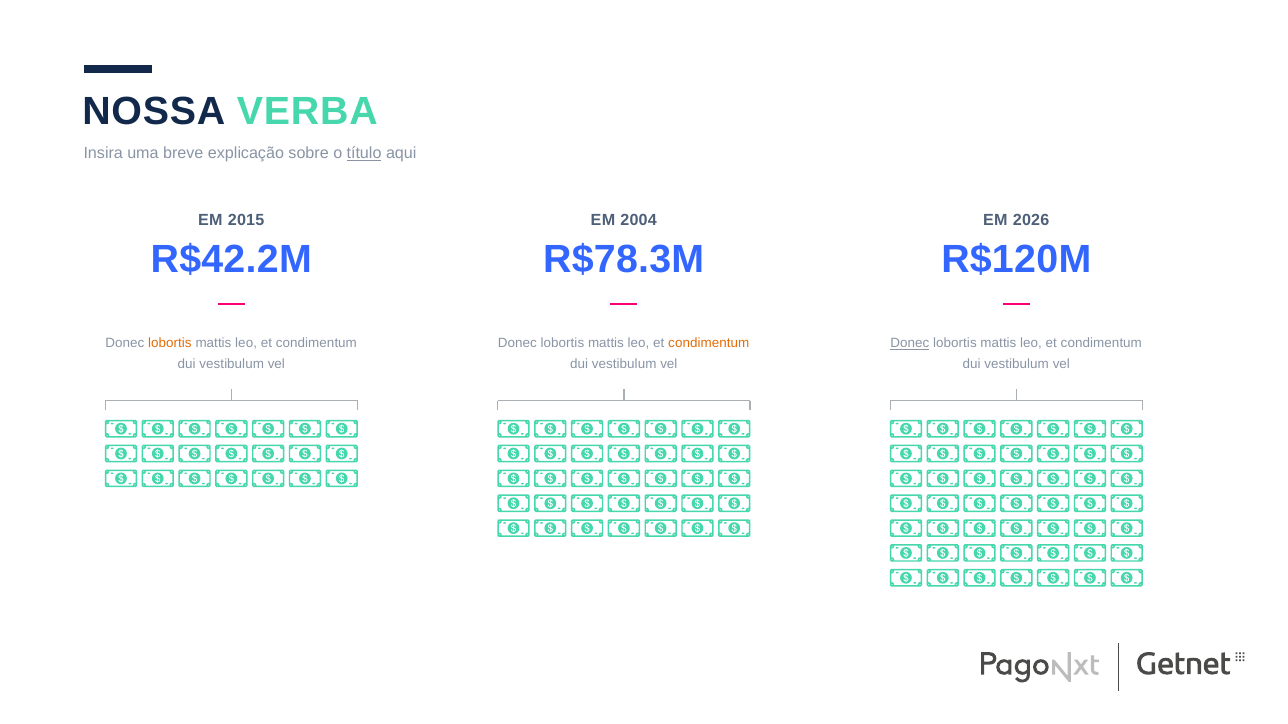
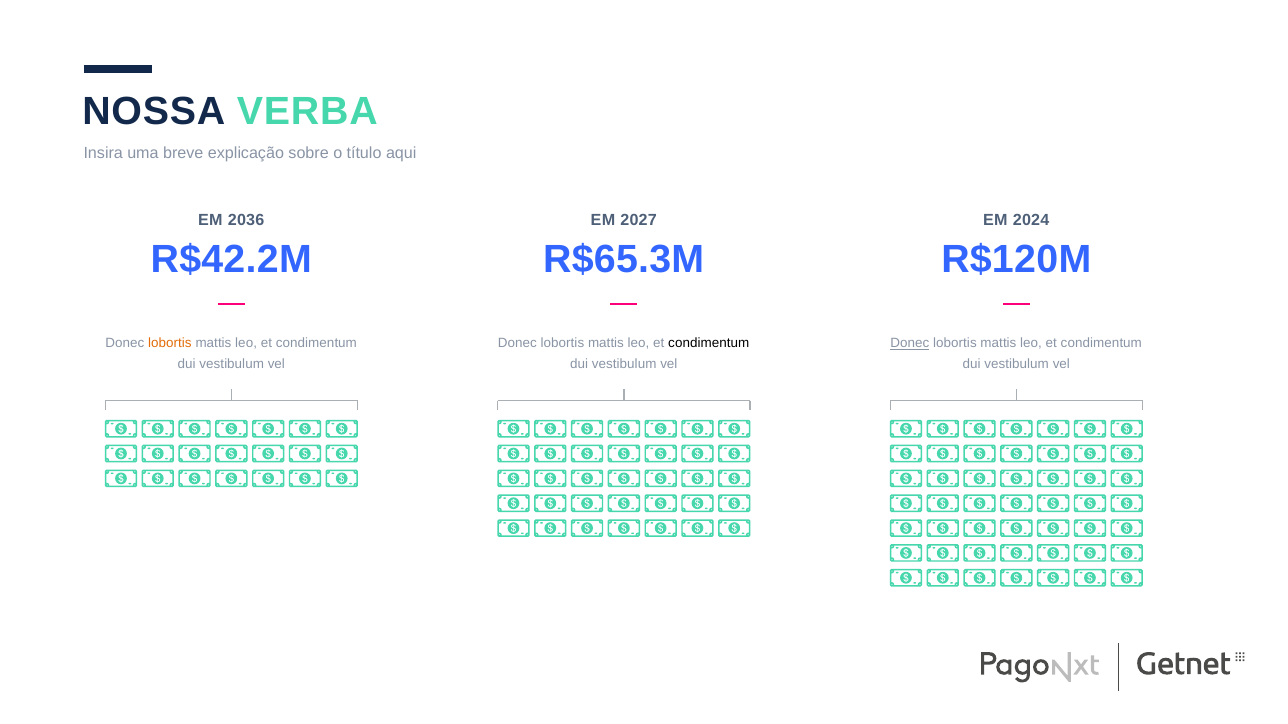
título underline: present -> none
2015: 2015 -> 2036
2004: 2004 -> 2027
2026: 2026 -> 2024
R$78.3M: R$78.3M -> R$65.3M
condimentum at (709, 344) colour: orange -> black
